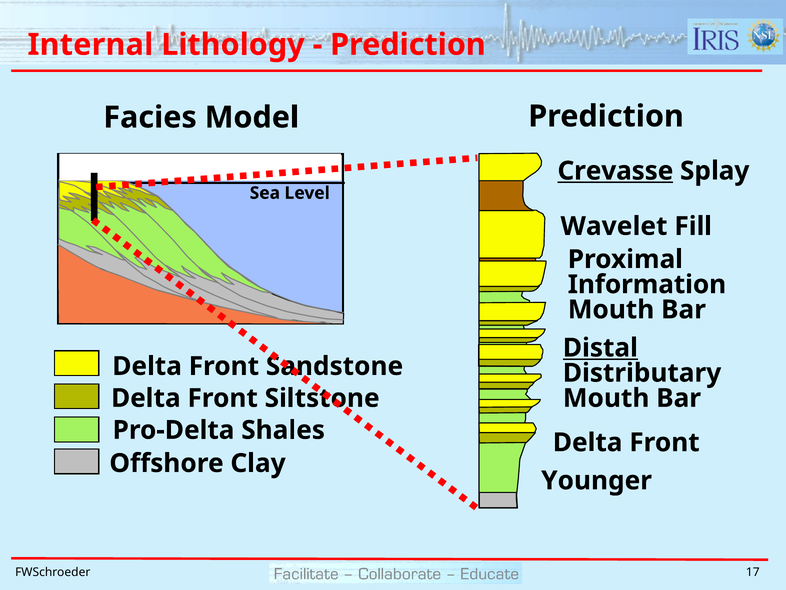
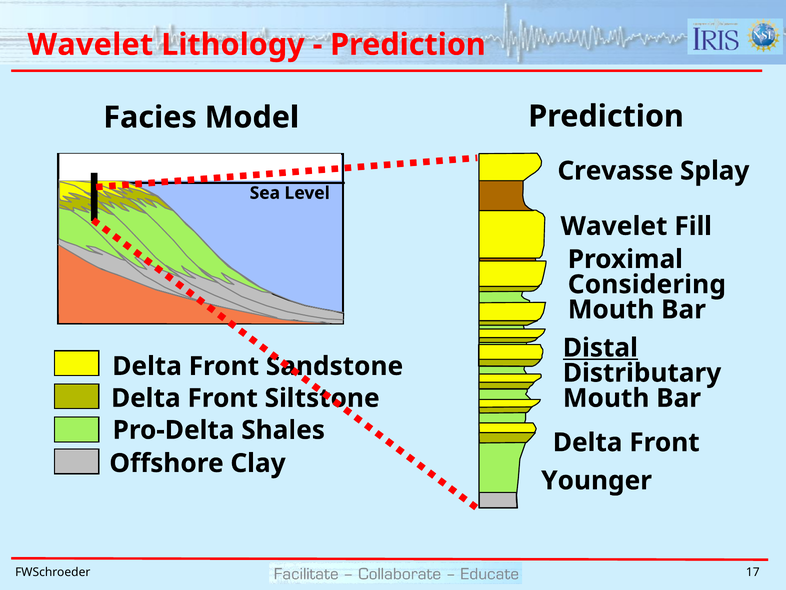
Internal at (90, 45): Internal -> Wavelet
Crevasse underline: present -> none
Information: Information -> Considering
